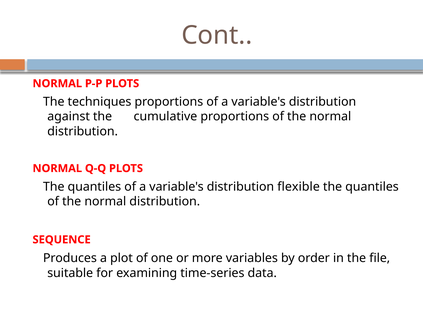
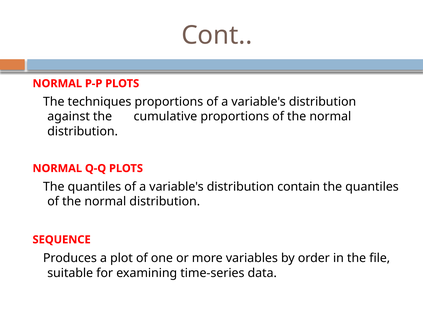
flexible: flexible -> contain
